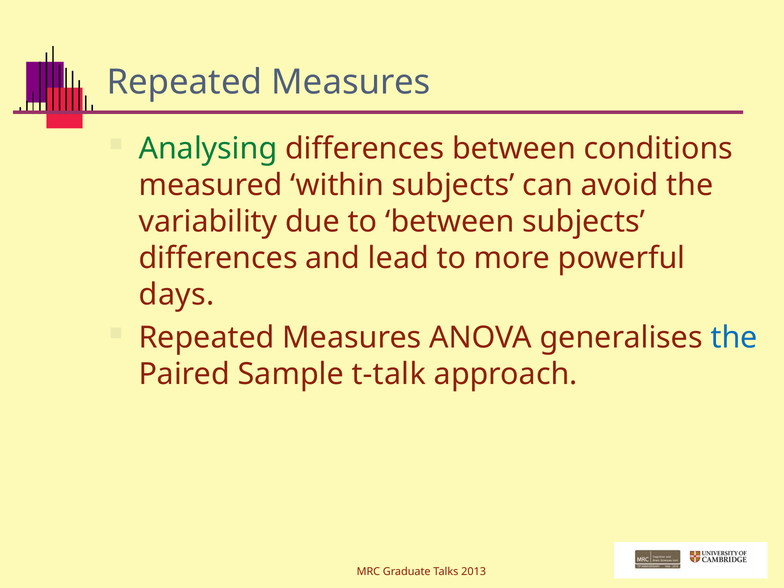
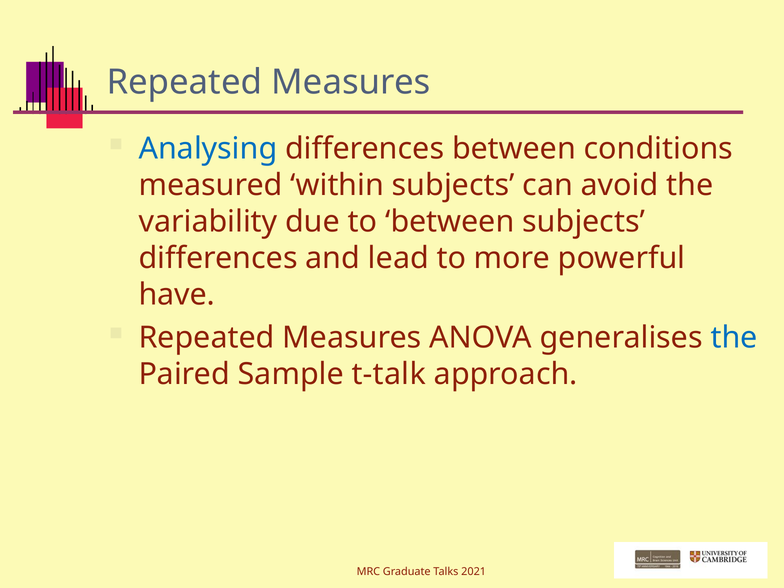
Analysing colour: green -> blue
days: days -> have
2013: 2013 -> 2021
